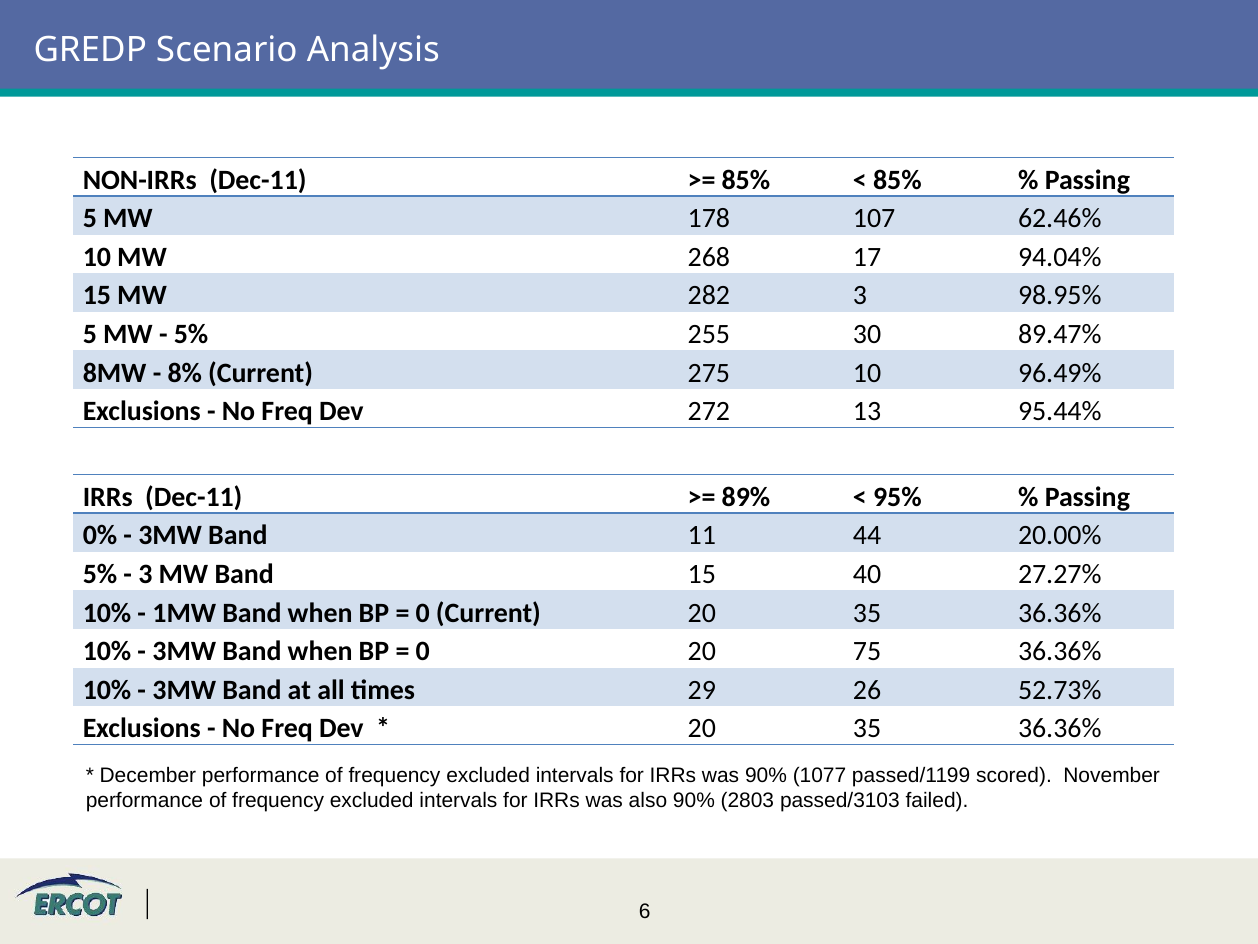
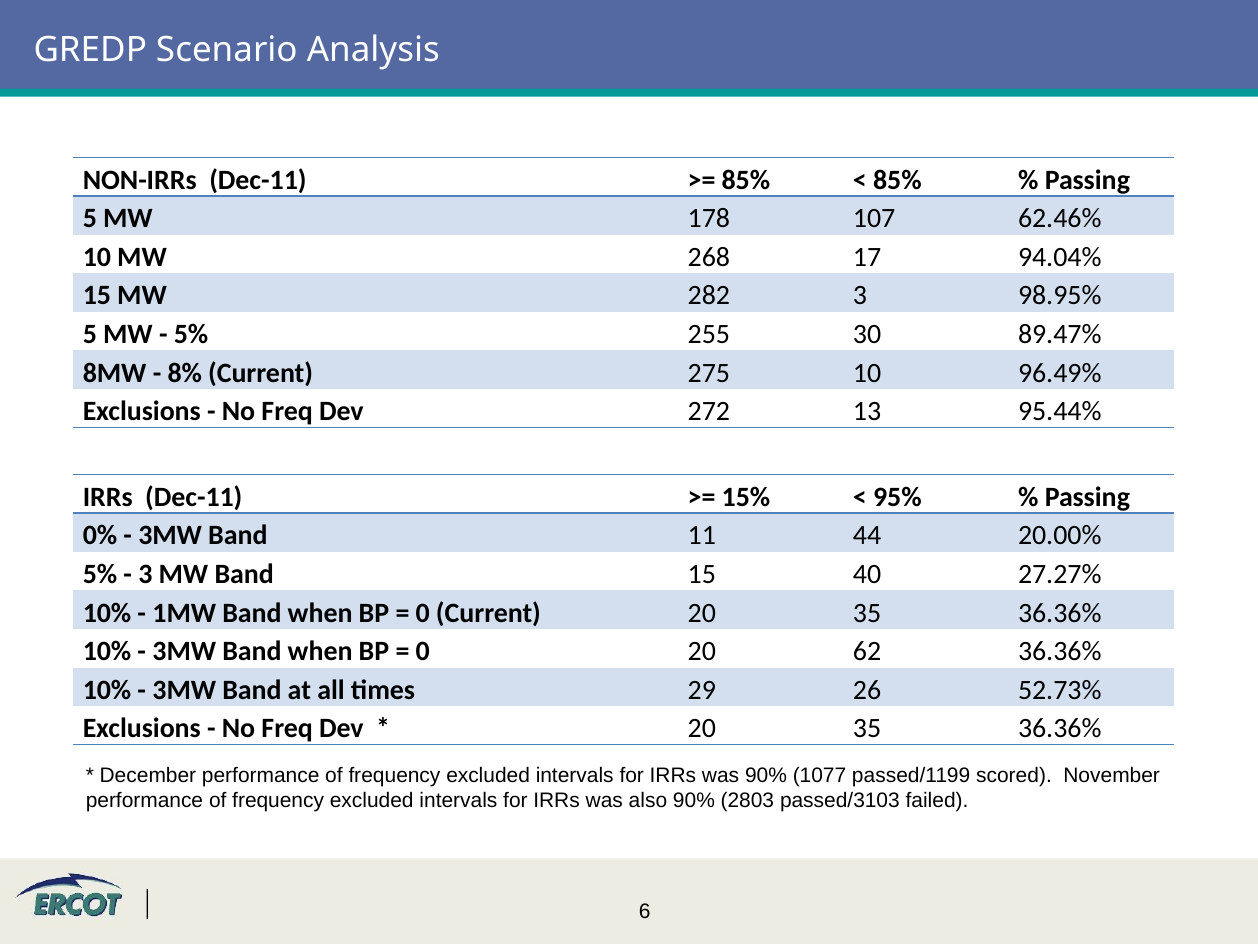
89%: 89% -> 15%
75: 75 -> 62
